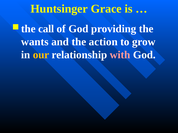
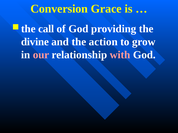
Huntsinger: Huntsinger -> Conversion
wants: wants -> divine
our colour: yellow -> pink
